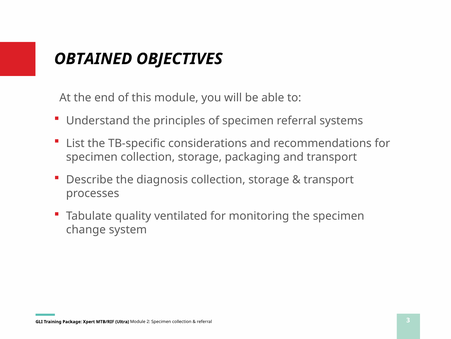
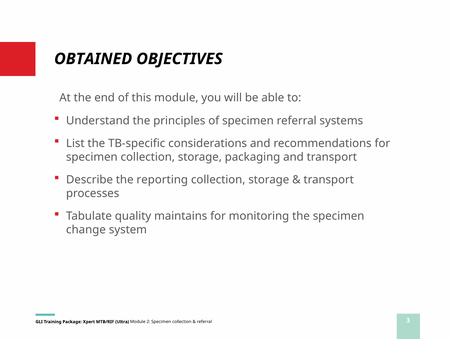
diagnosis: diagnosis -> reporting
ventilated: ventilated -> maintains
